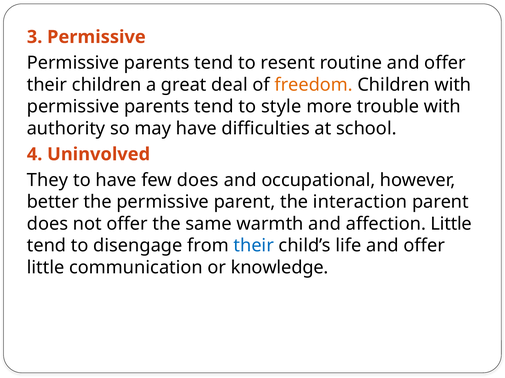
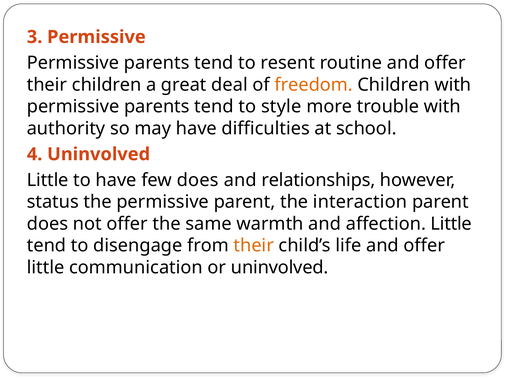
They at (48, 180): They -> Little
occupational: occupational -> relationships
better: better -> status
their at (254, 246) colour: blue -> orange
or knowledge: knowledge -> uninvolved
